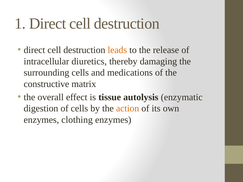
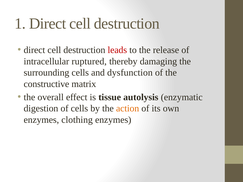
leads colour: orange -> red
diuretics: diuretics -> ruptured
medications: medications -> dysfunction
